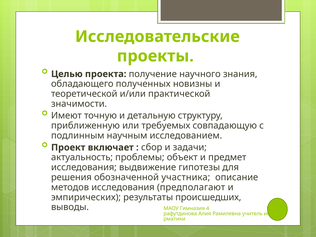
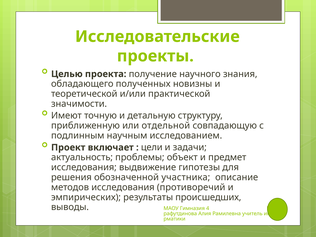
требуемых: требуемых -> отдельной
сбор: сбор -> цели
предполагают: предполагают -> противоречий
